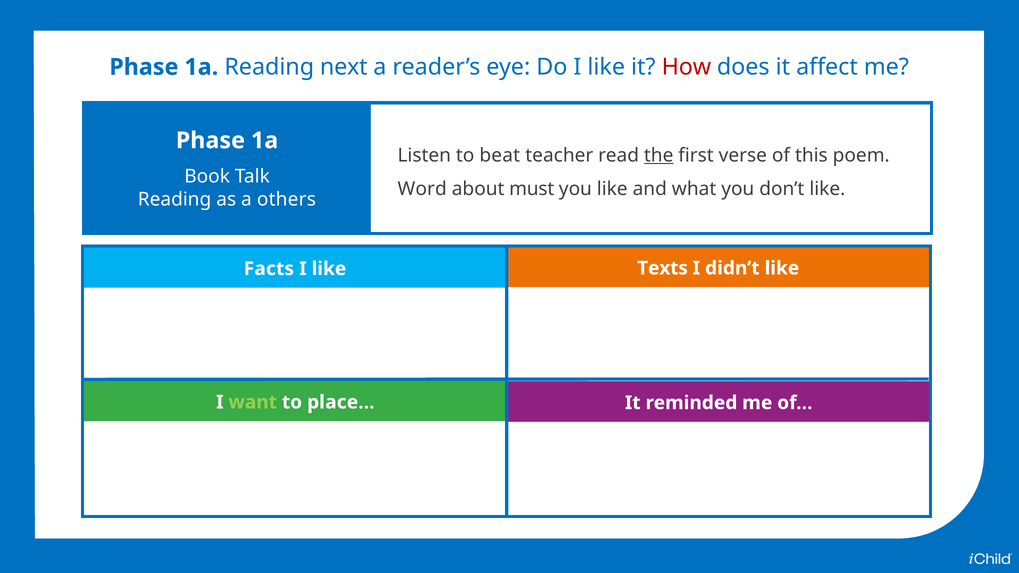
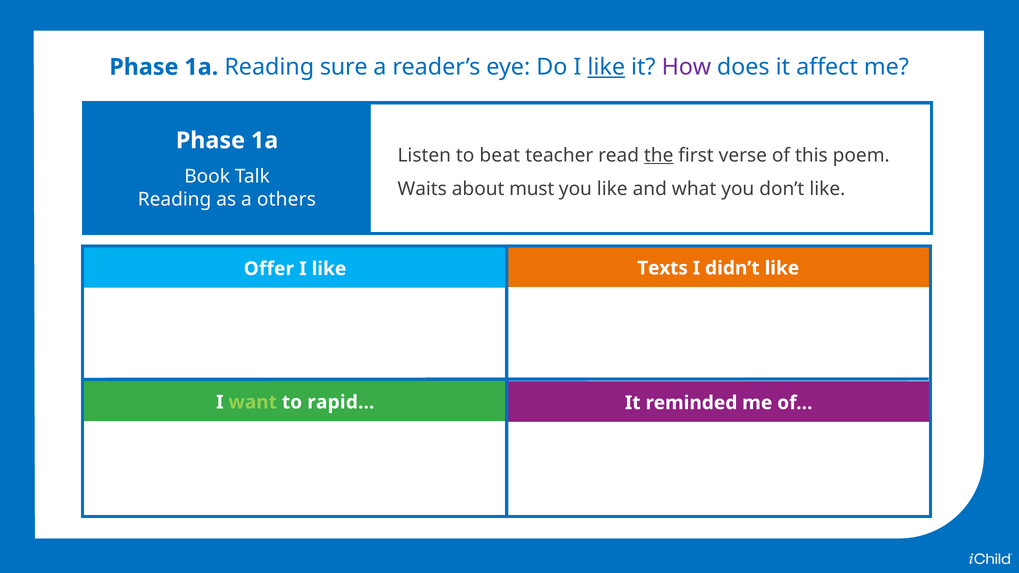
next: next -> sure
like at (606, 67) underline: none -> present
How colour: red -> purple
Word: Word -> Waits
Facts: Facts -> Offer
place…: place… -> rapid…
